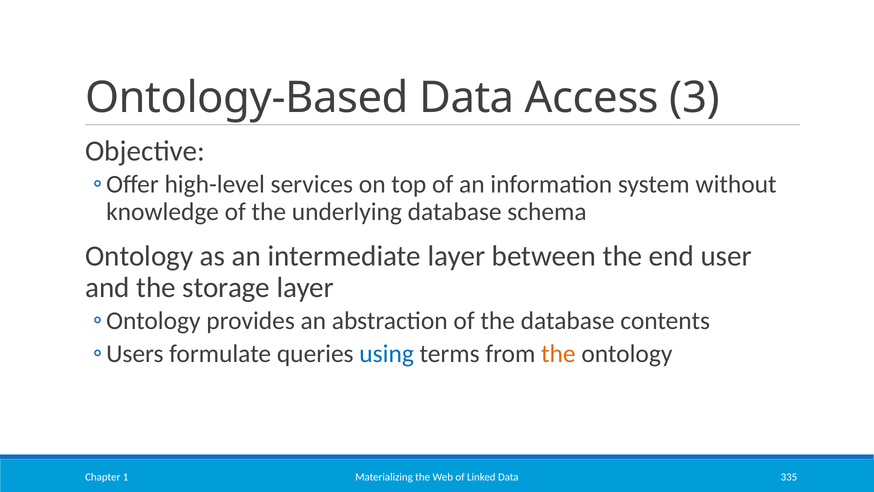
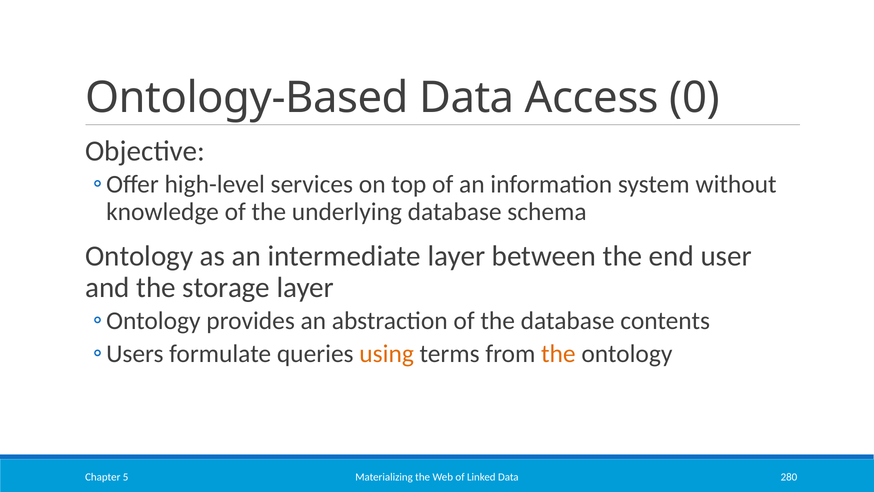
3: 3 -> 0
using colour: blue -> orange
335: 335 -> 280
1: 1 -> 5
